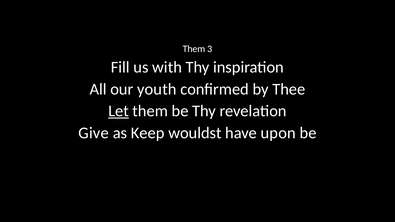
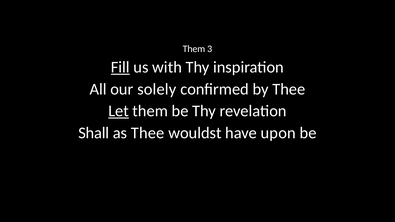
Fill underline: none -> present
youth: youth -> solely
Give: Give -> Shall
as Keep: Keep -> Thee
